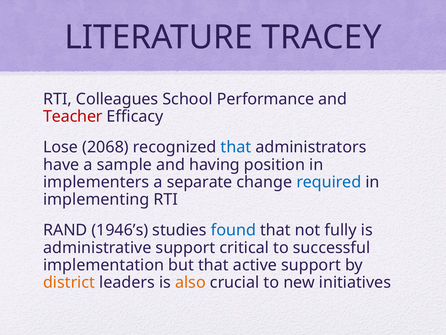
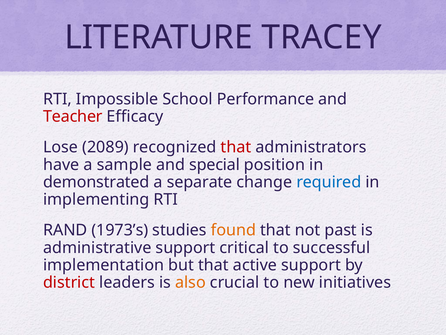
Colleagues: Colleagues -> Impossible
2068: 2068 -> 2089
that at (236, 147) colour: blue -> red
having: having -> special
implementers: implementers -> demonstrated
1946’s: 1946’s -> 1973’s
found colour: blue -> orange
fully: fully -> past
district colour: orange -> red
